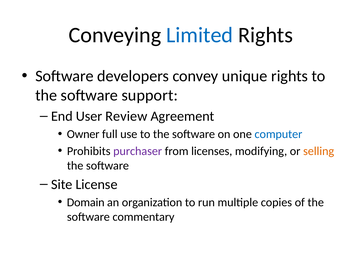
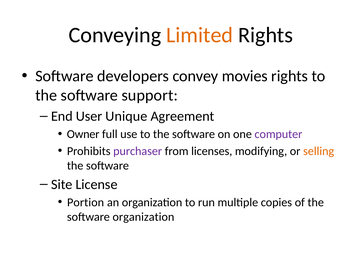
Limited colour: blue -> orange
unique: unique -> movies
Review: Review -> Unique
computer colour: blue -> purple
Domain: Domain -> Portion
software commentary: commentary -> organization
